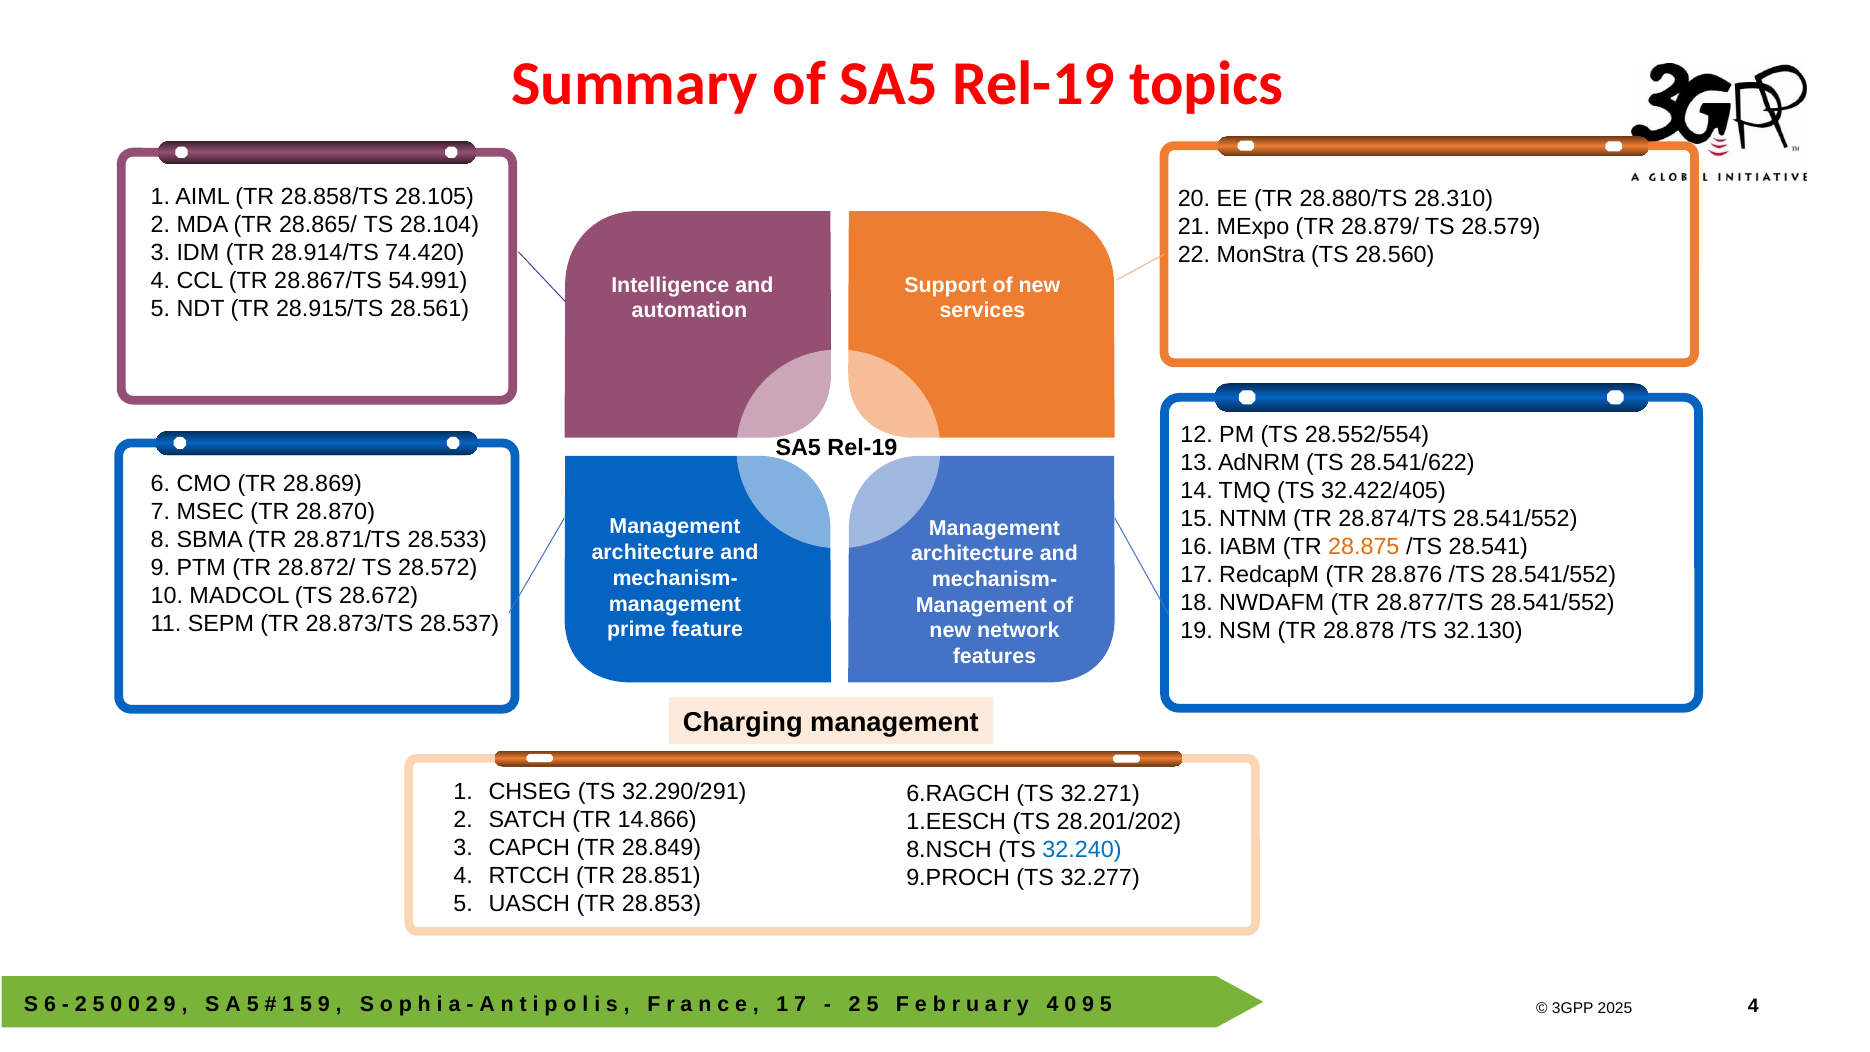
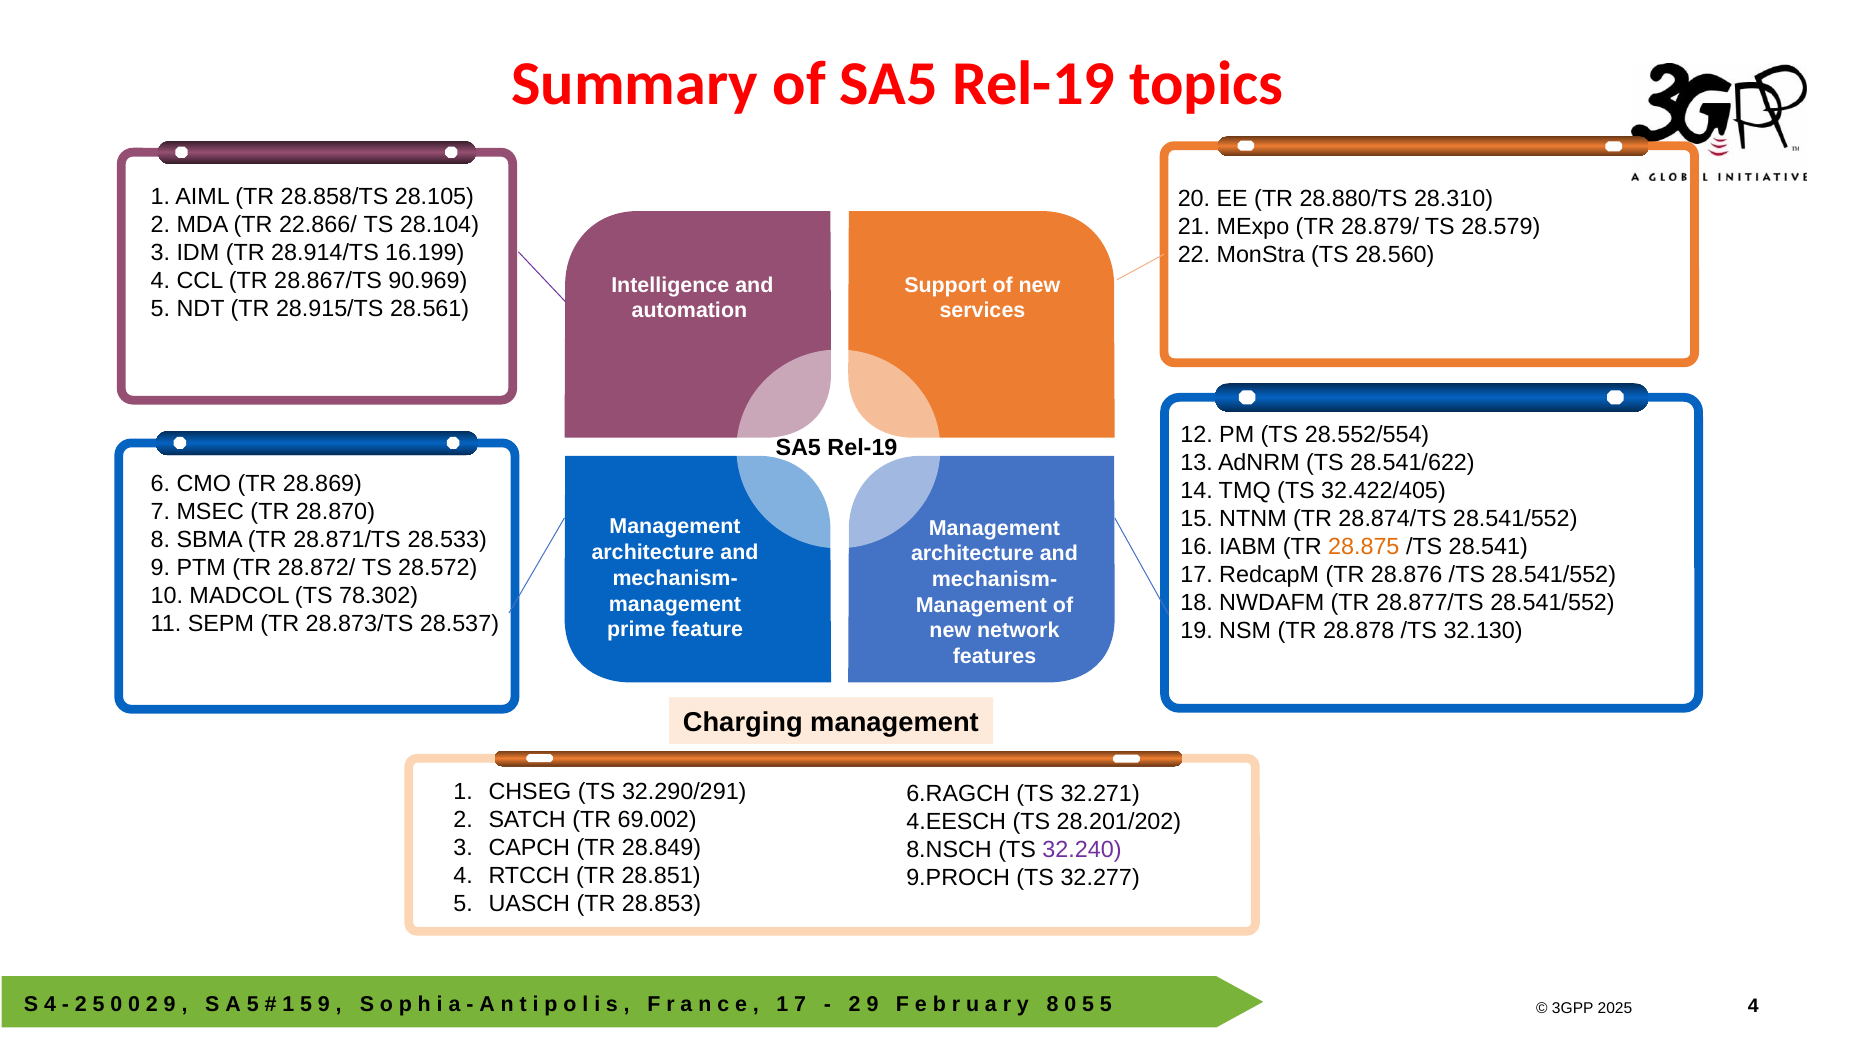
28.865/: 28.865/ -> 22.866/
74.420: 74.420 -> 16.199
54.991: 54.991 -> 90.969
28.672: 28.672 -> 78.302
14.866: 14.866 -> 69.002
1.EESCH: 1.EESCH -> 4.EESCH
32.240 colour: blue -> purple
6 at (50, 1004): 6 -> 4
5 at (873, 1004): 5 -> 9
4 at (1053, 1004): 4 -> 8
9 at (1088, 1004): 9 -> 5
